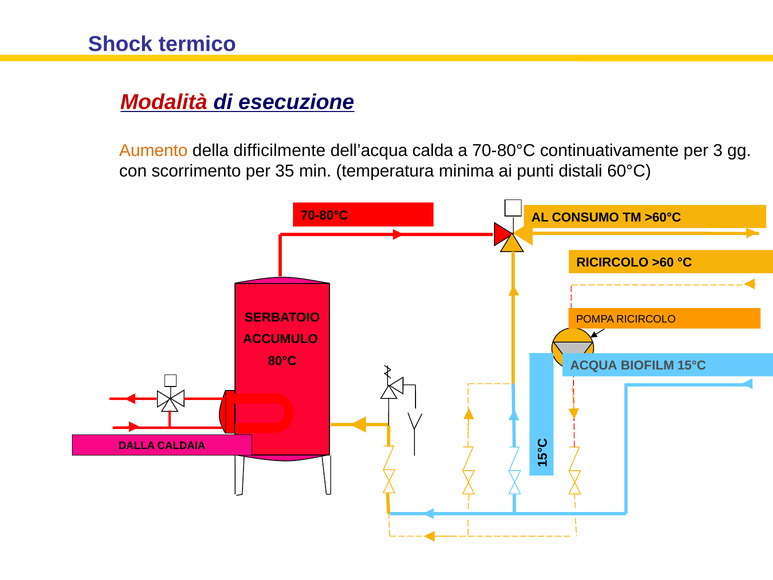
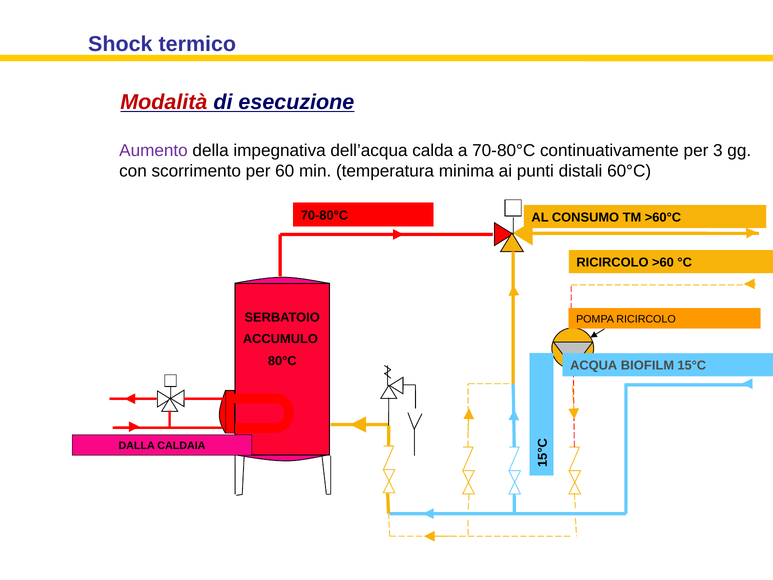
Aumento colour: orange -> purple
difficilmente: difficilmente -> impegnativa
35: 35 -> 60
